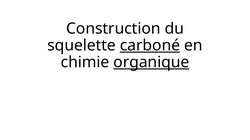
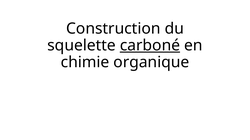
organique underline: present -> none
